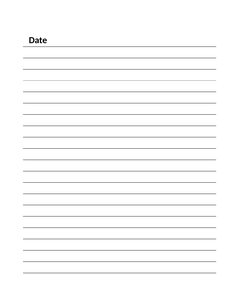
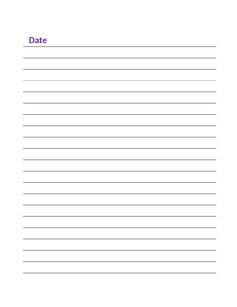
Date colour: black -> purple
